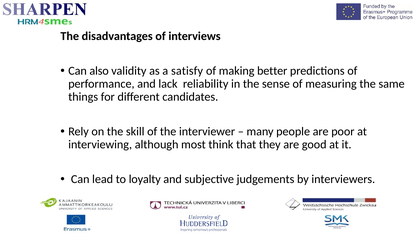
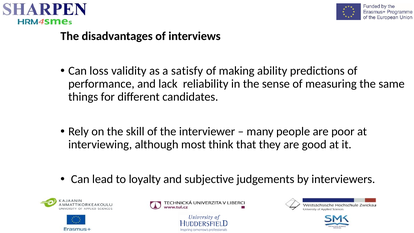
also: also -> loss
better: better -> ability
